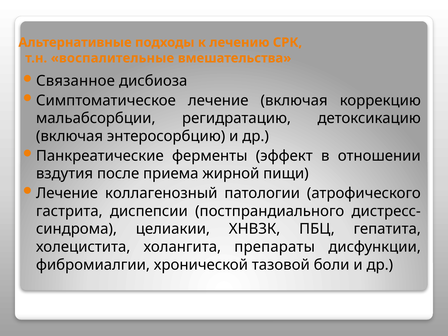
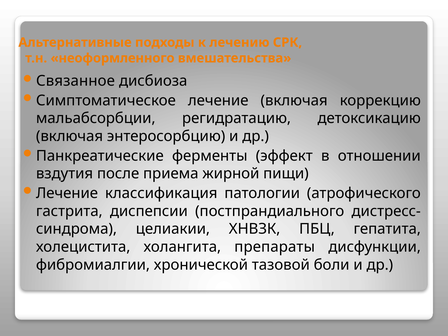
воспалительные: воспалительные -> неоформленного
коллагенозный: коллагенозный -> классификация
